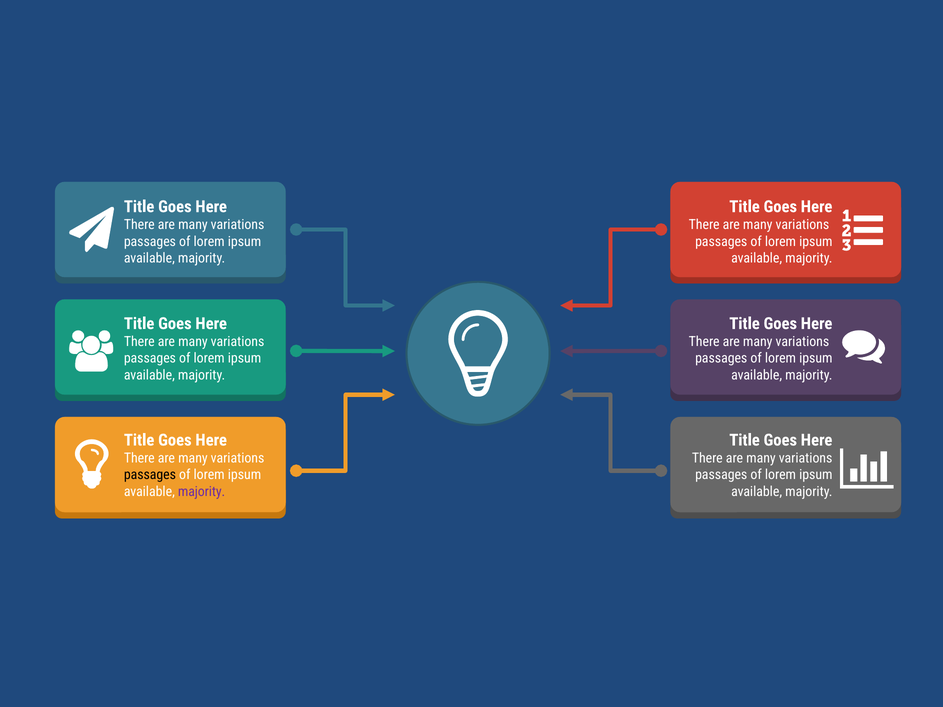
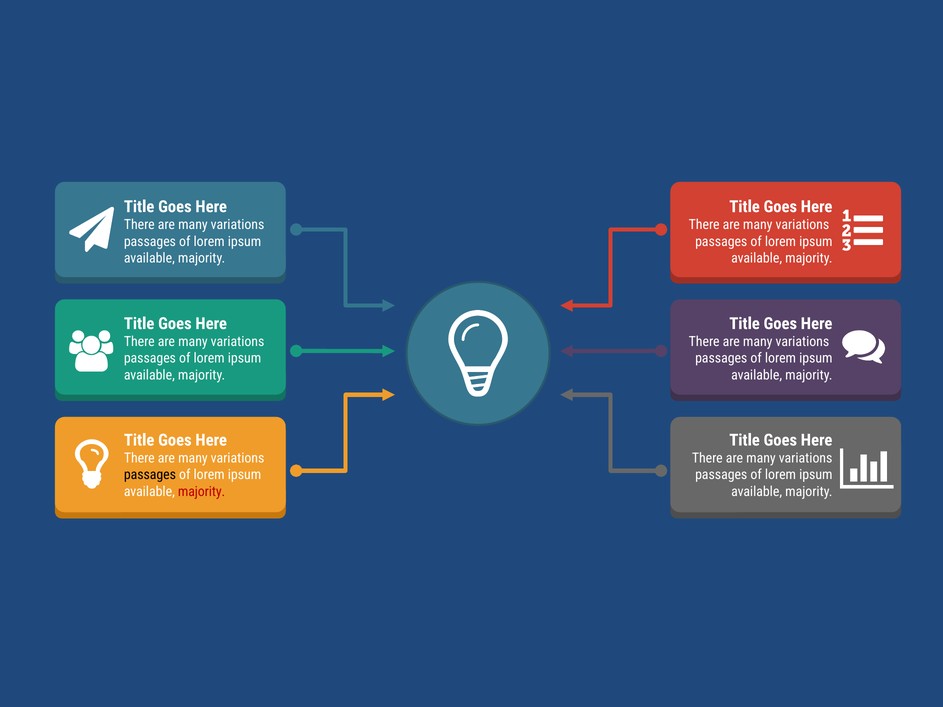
majority at (202, 492) colour: purple -> red
